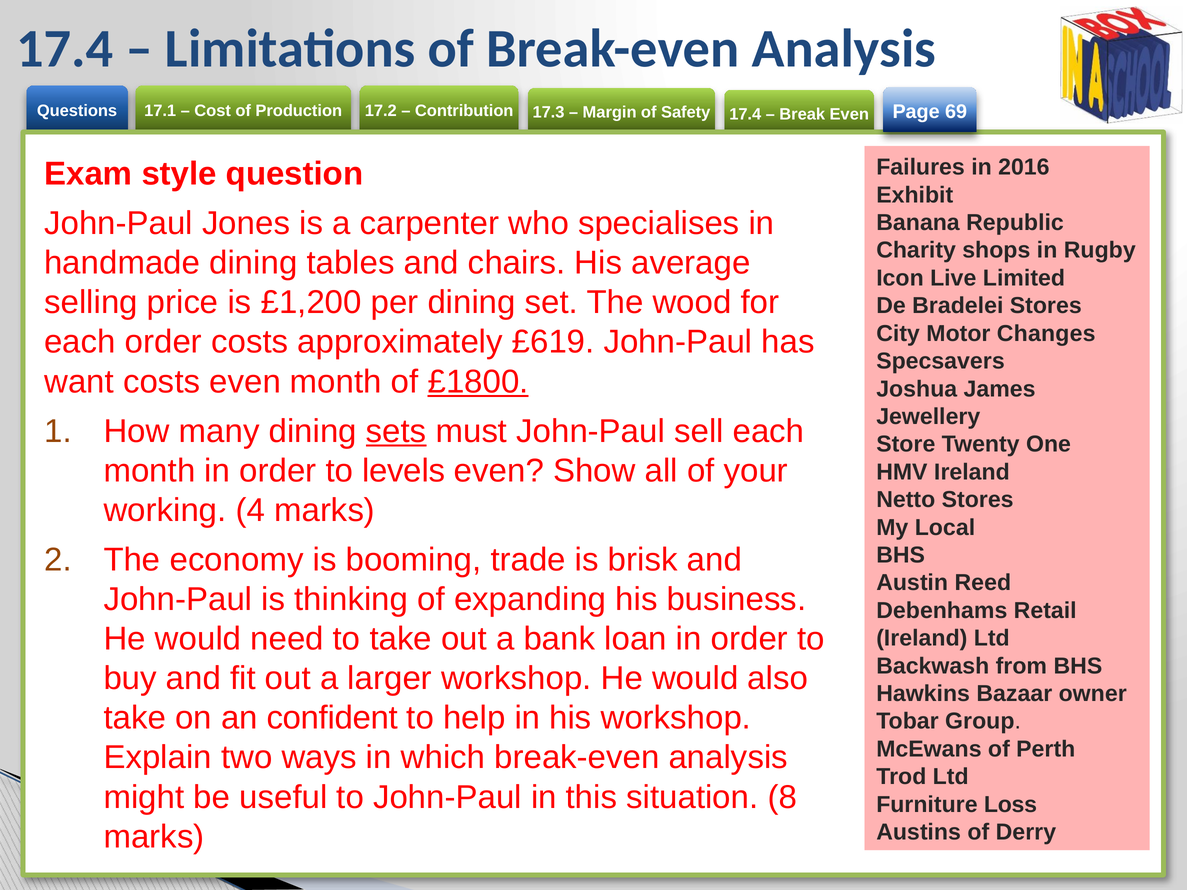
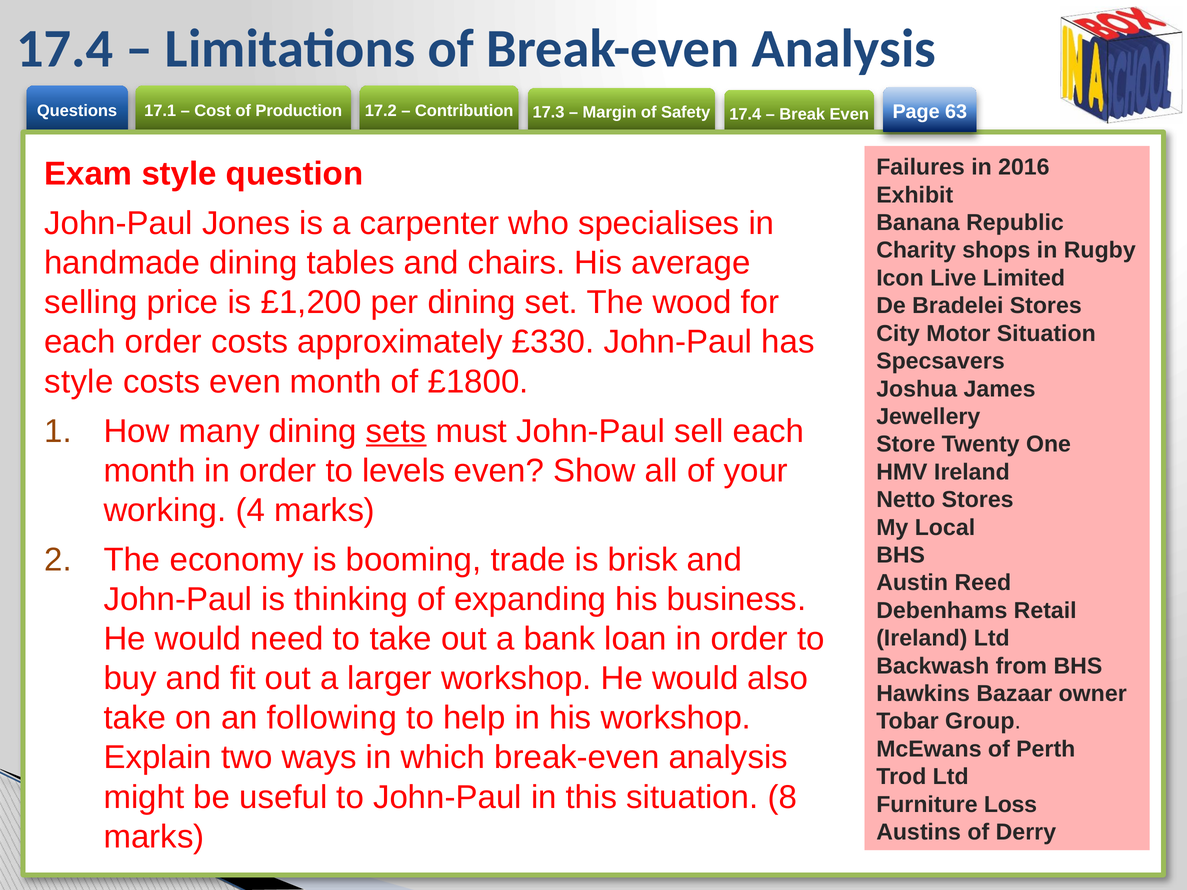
69: 69 -> 63
Motor Changes: Changes -> Situation
£619: £619 -> £330
want at (79, 382): want -> style
£1800 underline: present -> none
confident: confident -> following
